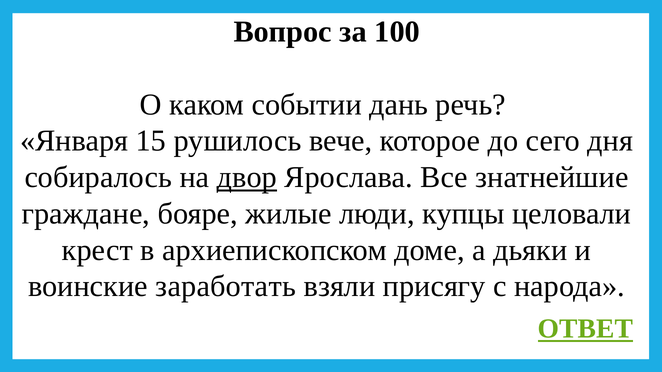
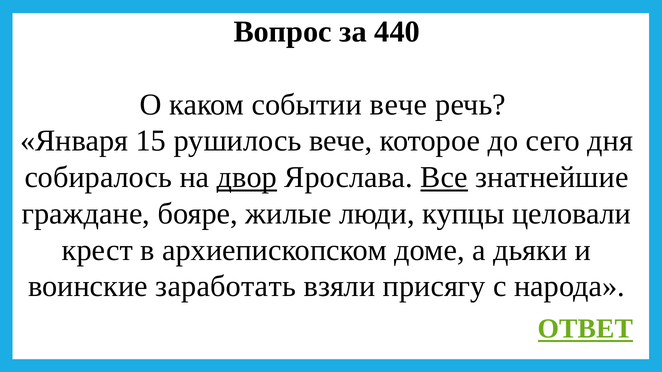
100: 100 -> 440
событии дань: дань -> вече
Все underline: none -> present
